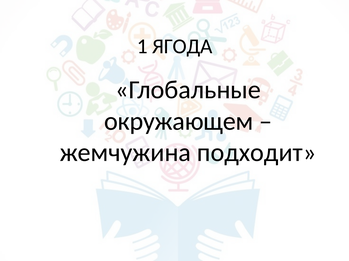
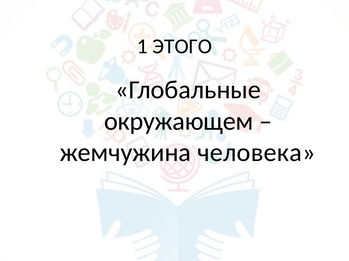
ЯГОДА: ЯГОДА -> ЭТОГО
подходит: подходит -> человека
